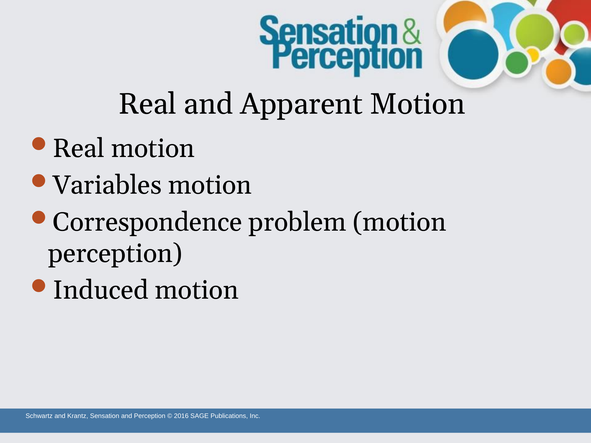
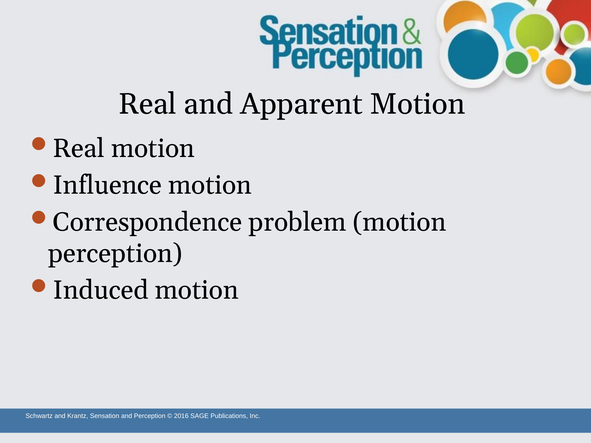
Variables: Variables -> Influence
